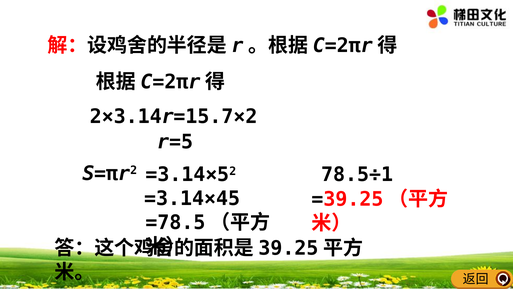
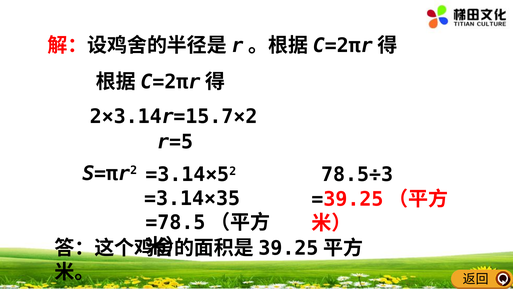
78.5÷1: 78.5÷1 -> 78.5÷3
=3.14×45: =3.14×45 -> =3.14×35
